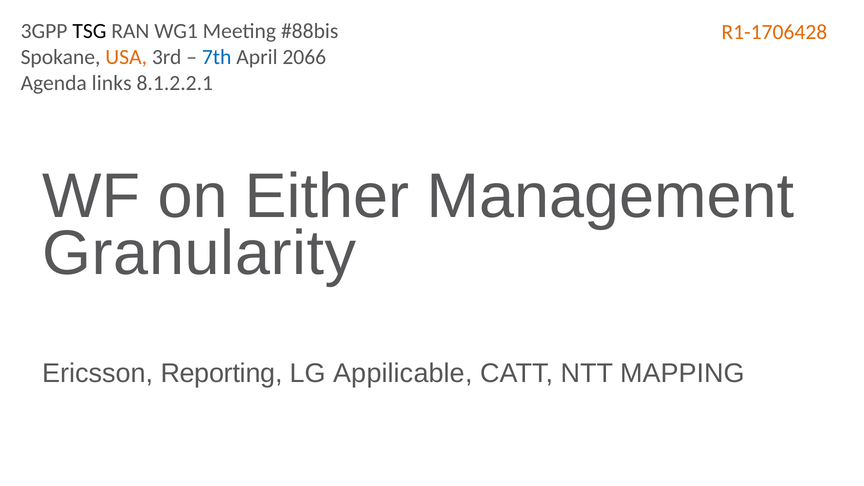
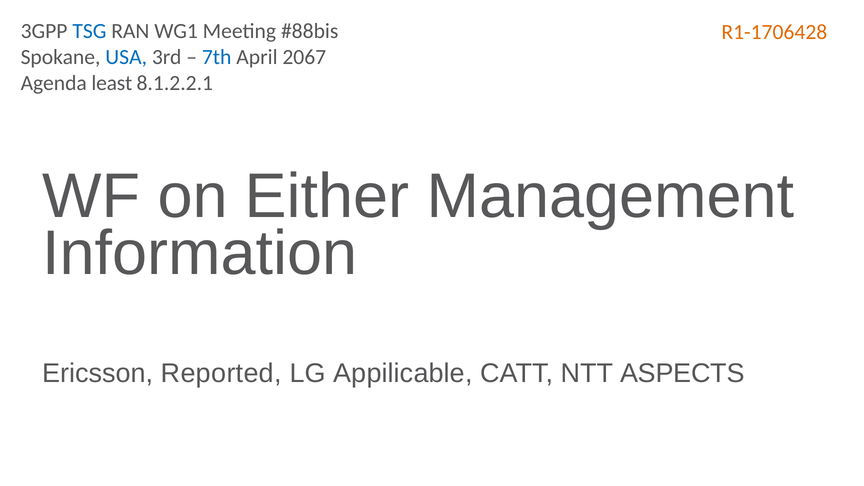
TSG colour: black -> blue
USA colour: orange -> blue
2066: 2066 -> 2067
links: links -> least
Granularity: Granularity -> Information
Reporting: Reporting -> Reported
MAPPING: MAPPING -> ASPECTS
